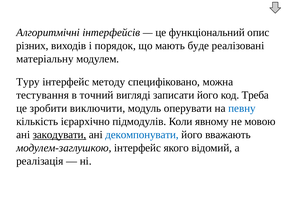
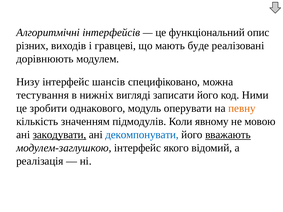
порядок: порядок -> гравцеві
матеріальну: матеріальну -> дорівнюють
Туру: Туру -> Низу
методу: методу -> шансів
точний: точний -> нижніх
Треба: Треба -> Ними
виключити: виключити -> однакового
певну colour: blue -> orange
ієрархічно: ієрархічно -> значенням
вважають underline: none -> present
